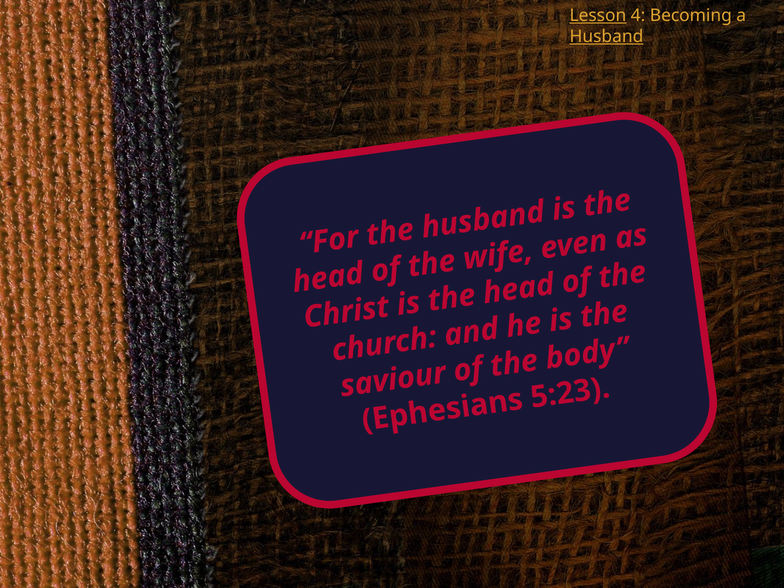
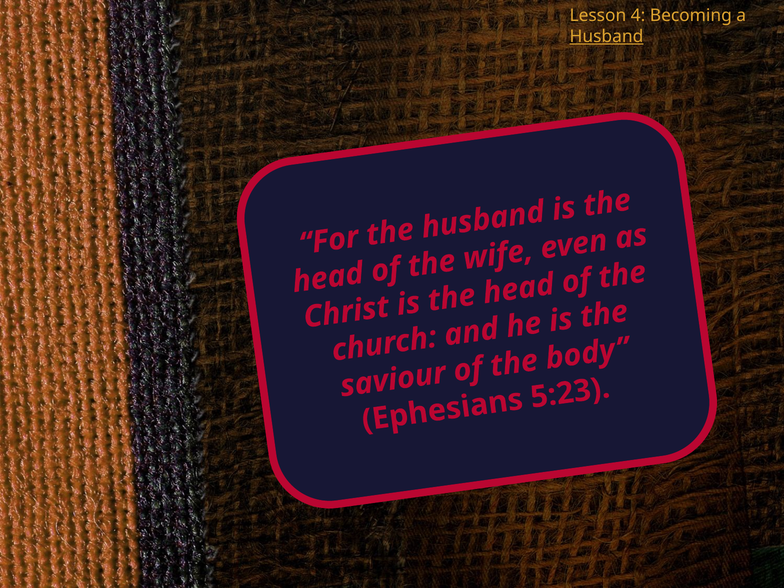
Lesson underline: present -> none
